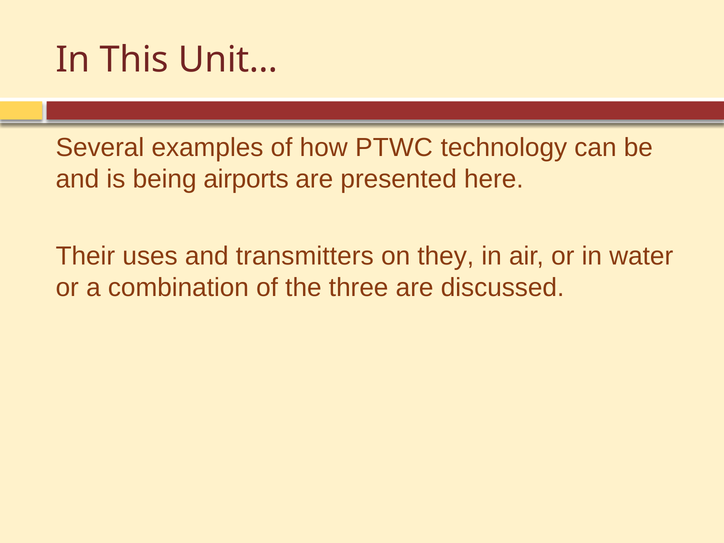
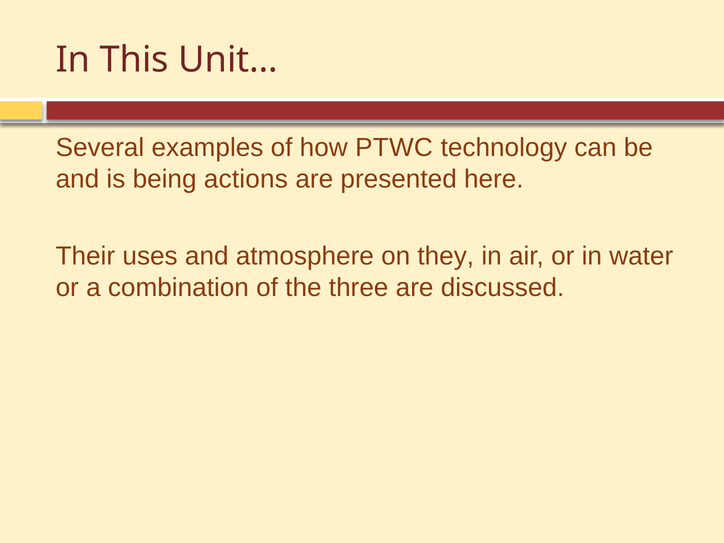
airports: airports -> actions
transmitters: transmitters -> atmosphere
